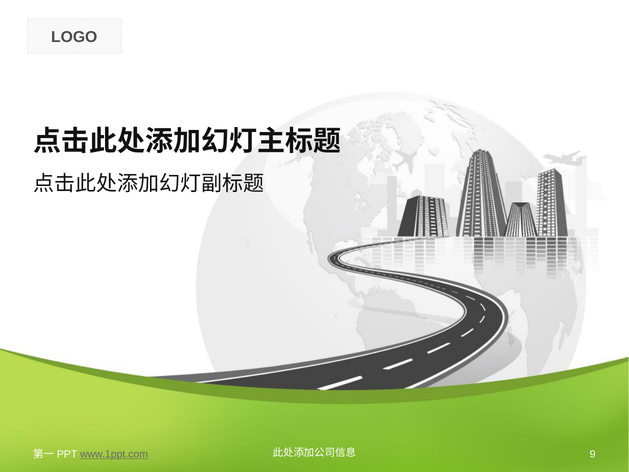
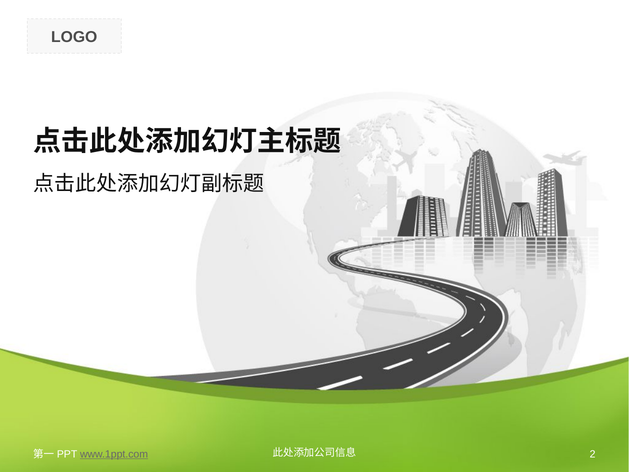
9: 9 -> 2
